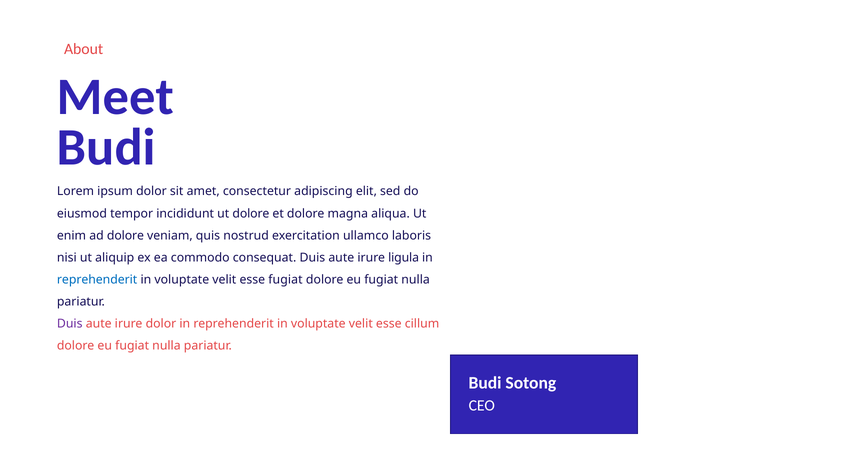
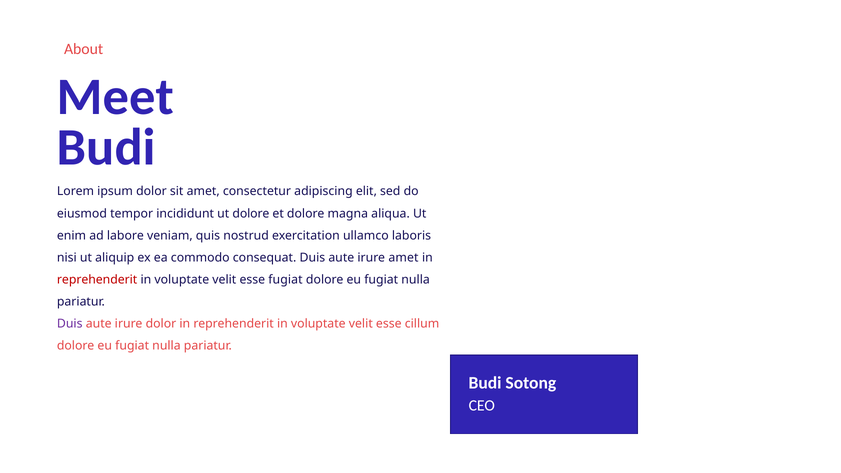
ad dolore: dolore -> labore
irure ligula: ligula -> amet
reprehenderit at (97, 280) colour: blue -> red
